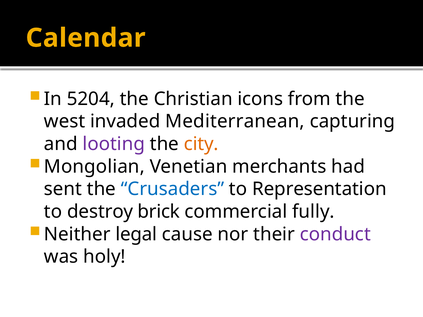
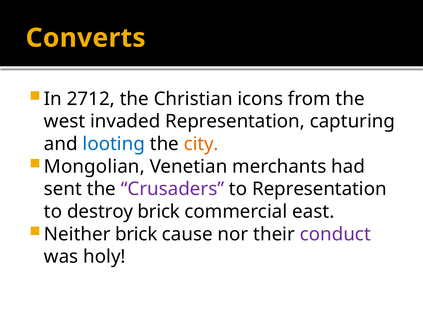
Calendar: Calendar -> Converts
5204: 5204 -> 2712
invaded Mediterranean: Mediterranean -> Representation
looting colour: purple -> blue
Crusaders colour: blue -> purple
fully: fully -> east
Neither legal: legal -> brick
